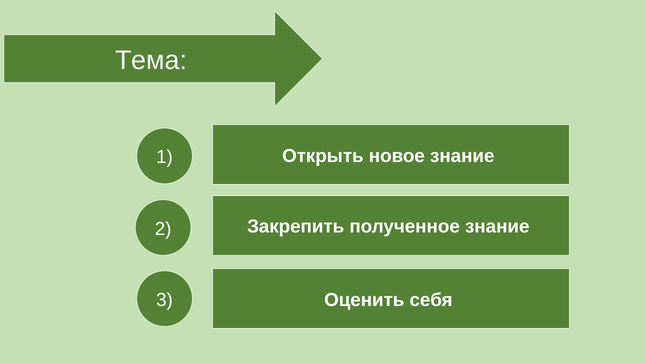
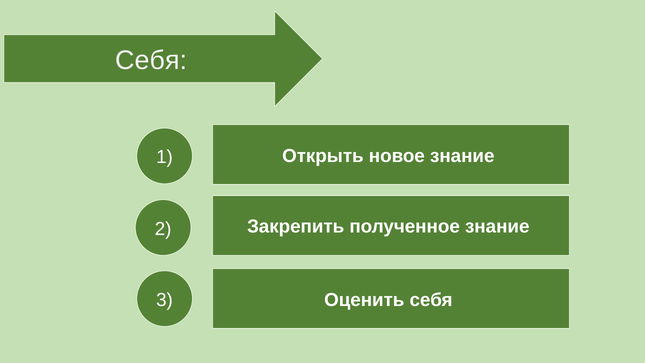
Тема at (151, 60): Тема -> Себя
